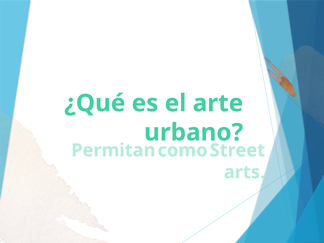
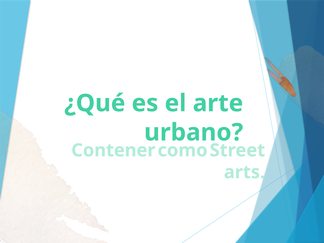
Permitan: Permitan -> Contener
